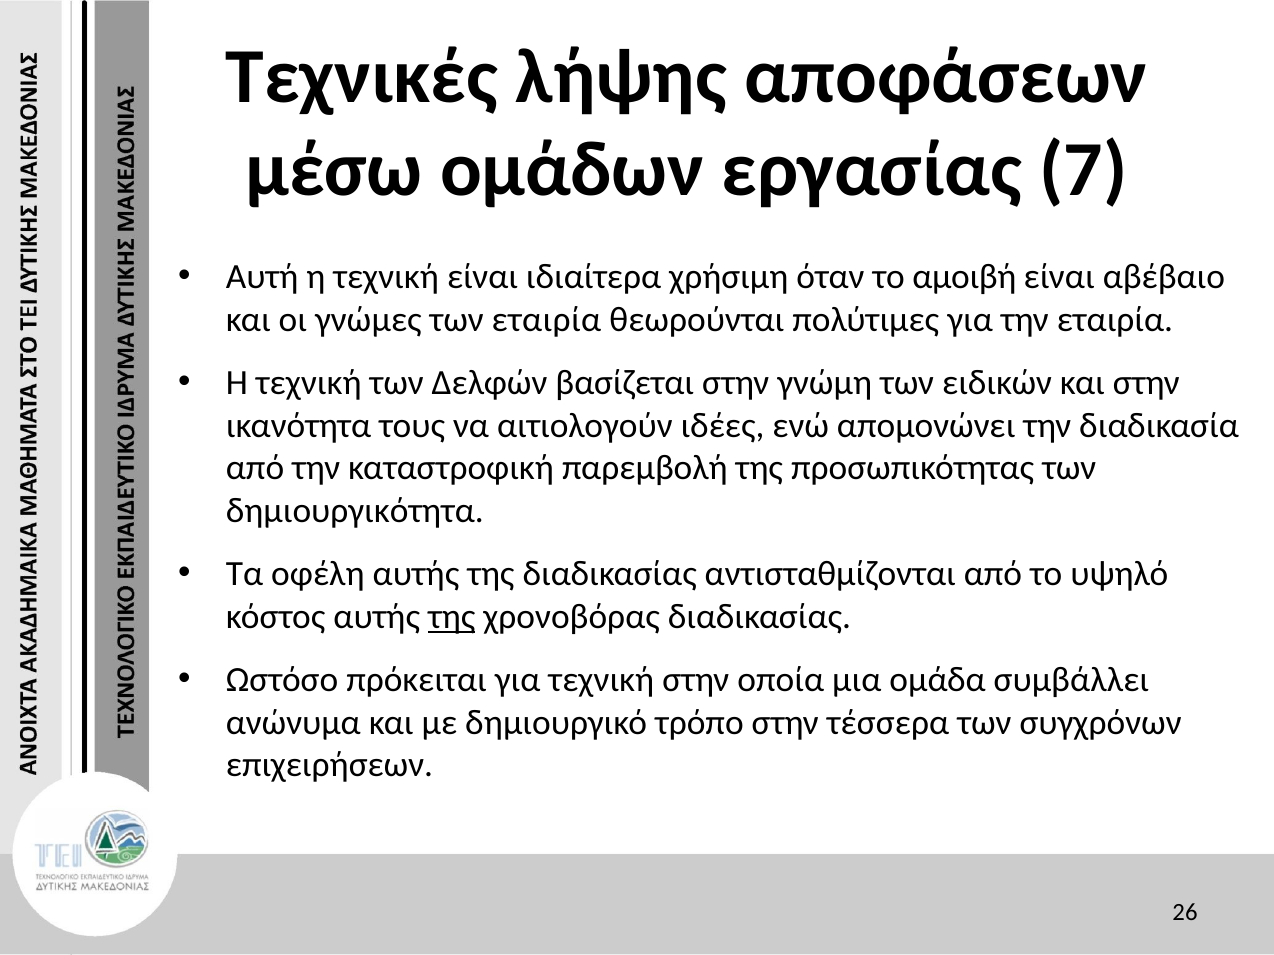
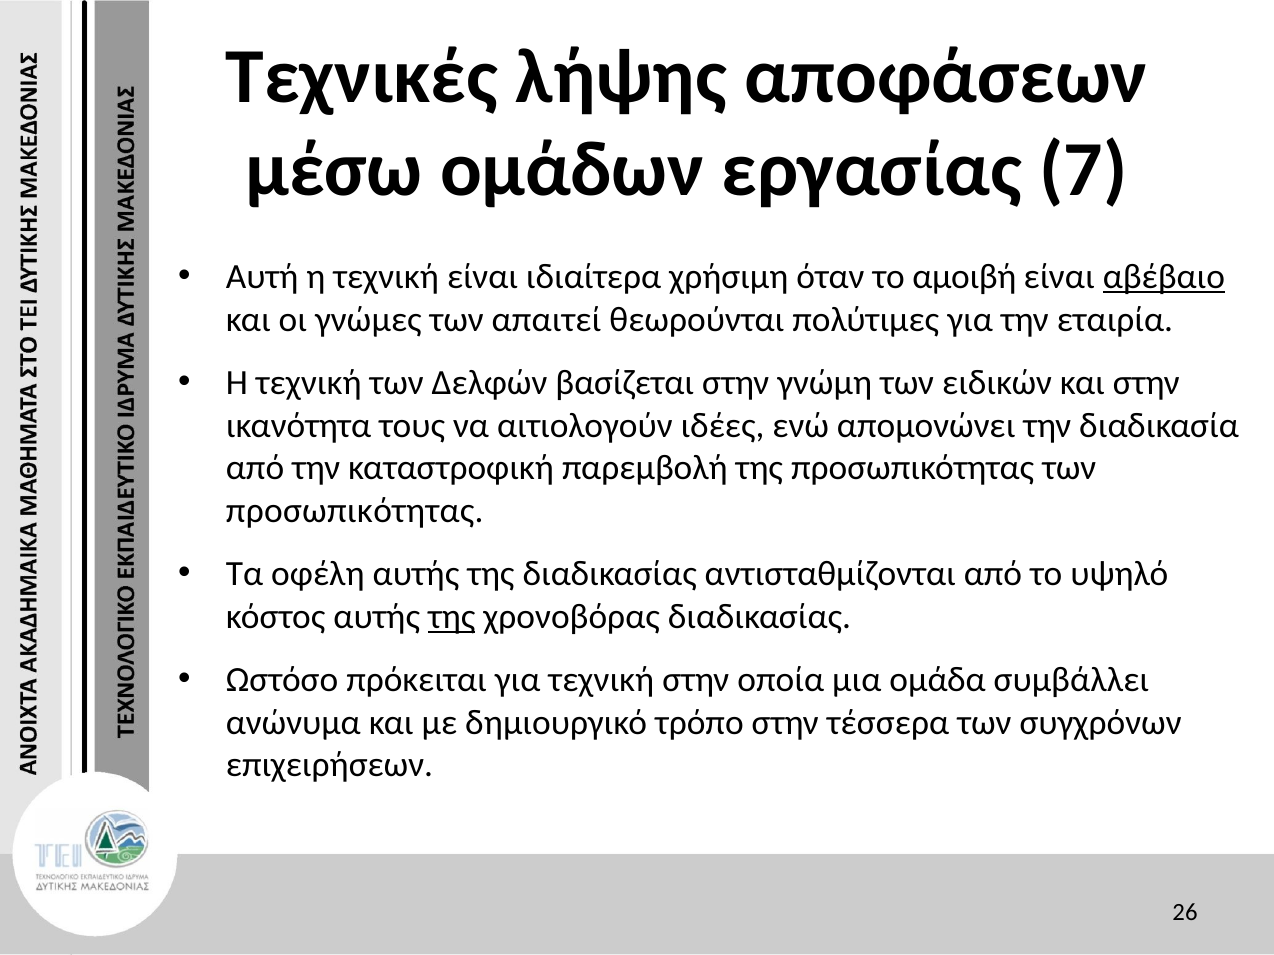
αβέβαιο underline: none -> present
των εταιρία: εταιρία -> απαιτεί
δημιουργικότητα at (355, 511): δημιουργικότητα -> προσωπικότητας
